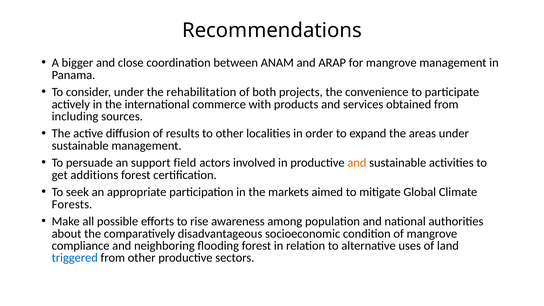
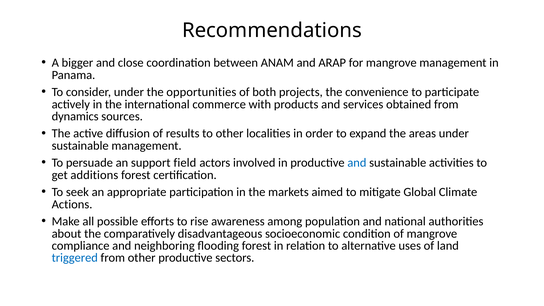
rehabilitation: rehabilitation -> opportunities
including: including -> dynamics
and at (357, 163) colour: orange -> blue
Forests: Forests -> Actions
